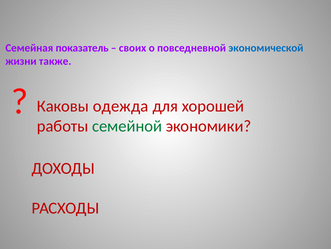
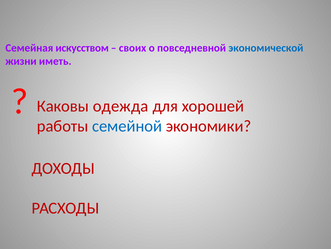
показатель: показатель -> искусством
также: также -> иметь
семейной colour: green -> blue
